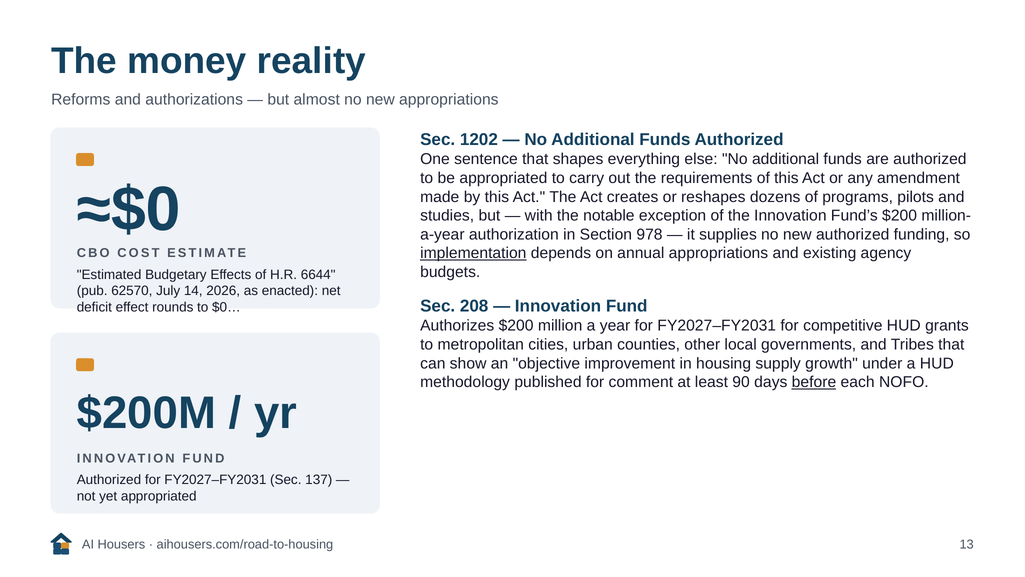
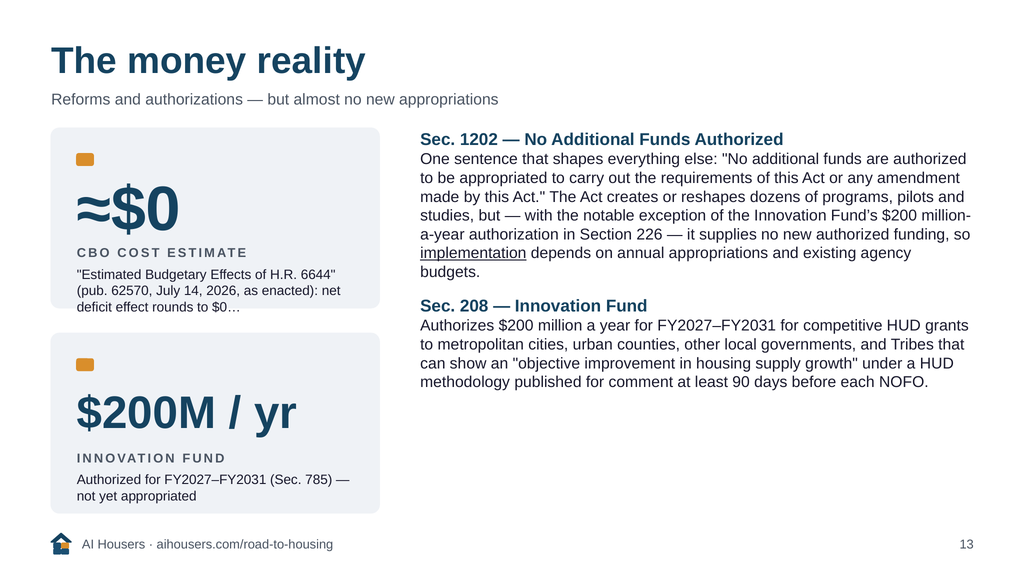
978: 978 -> 226
before underline: present -> none
137: 137 -> 785
